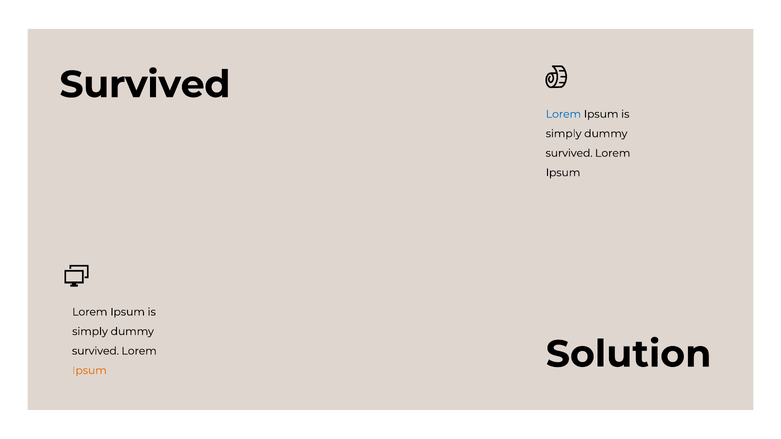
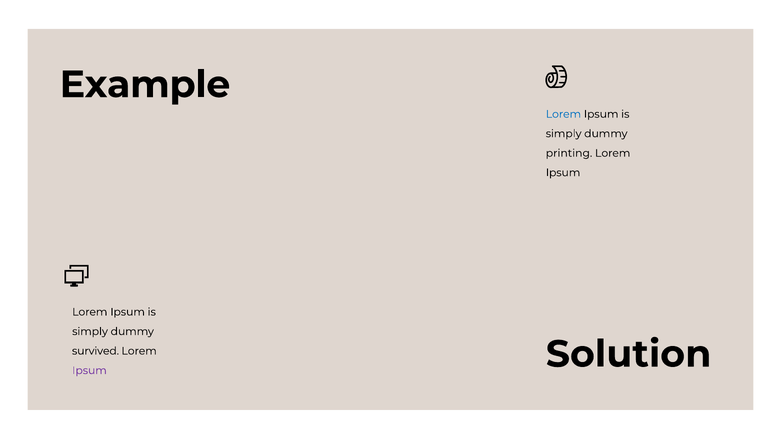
Survived at (145, 85): Survived -> Example
survived at (569, 153): survived -> printing
Ipsum at (89, 371) colour: orange -> purple
